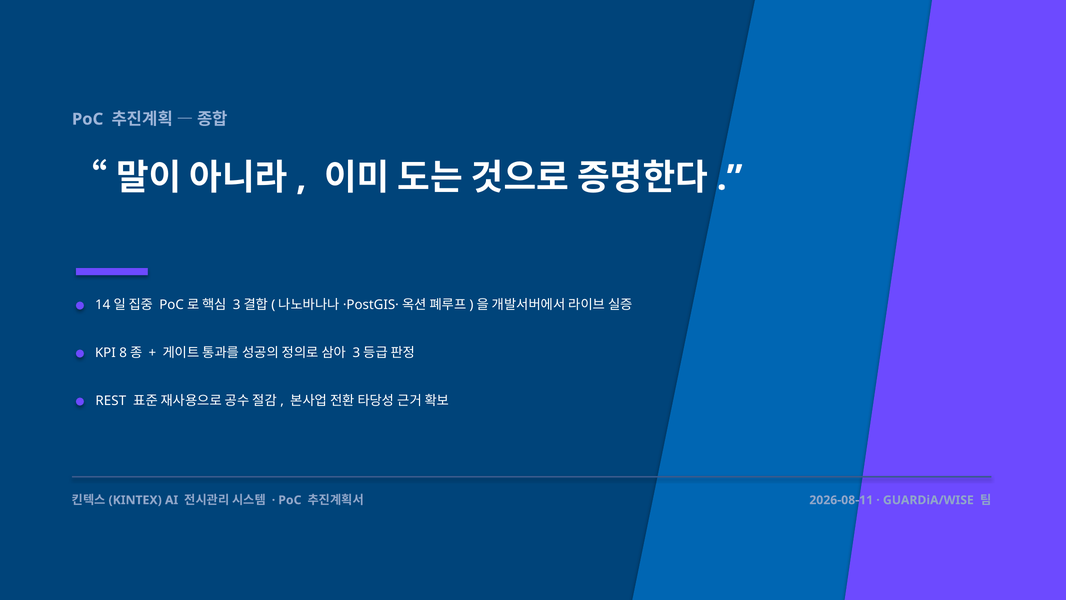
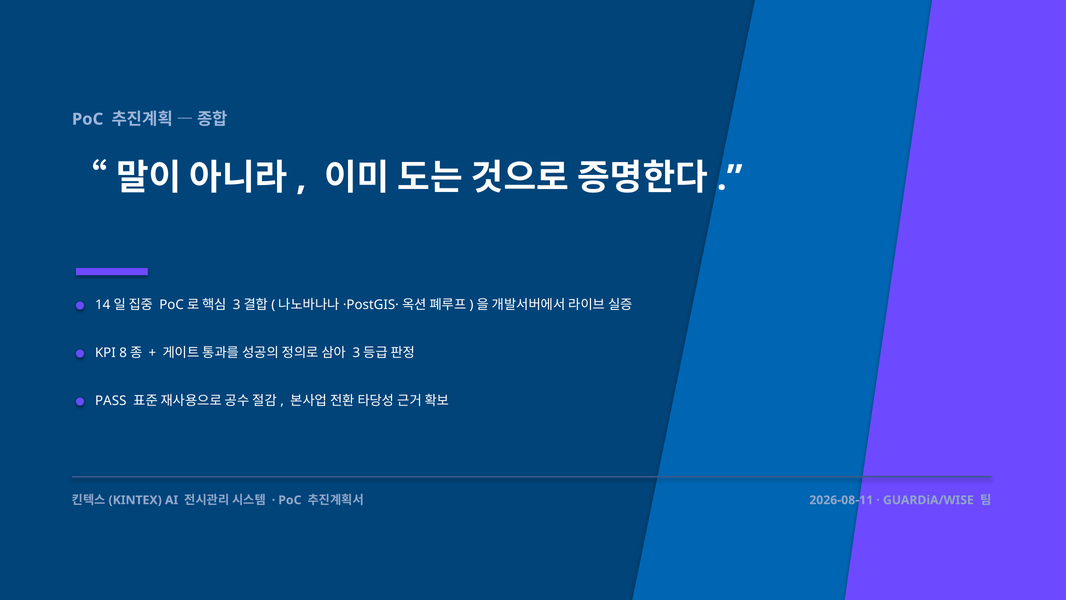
REST: REST -> PASS
